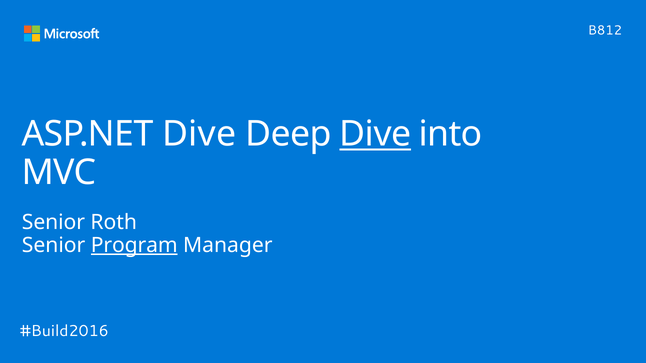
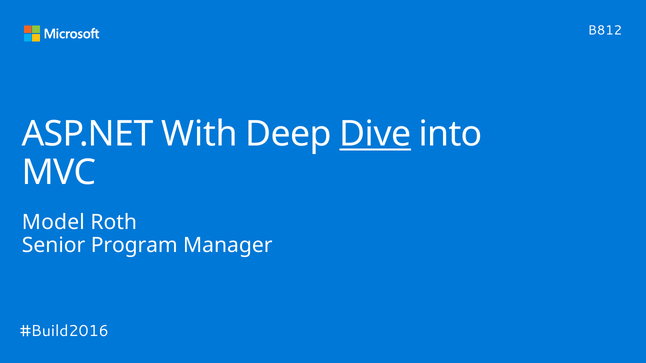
ASP.NET Dive: Dive -> With
Senior at (53, 222): Senior -> Model
Program underline: present -> none
